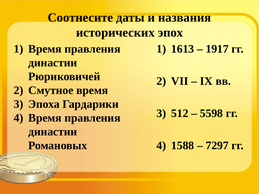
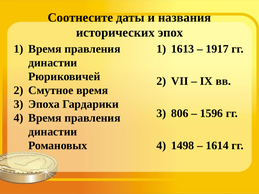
512: 512 -> 806
5598: 5598 -> 1596
1588: 1588 -> 1498
7297: 7297 -> 1614
